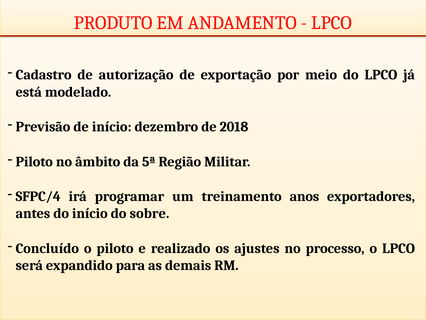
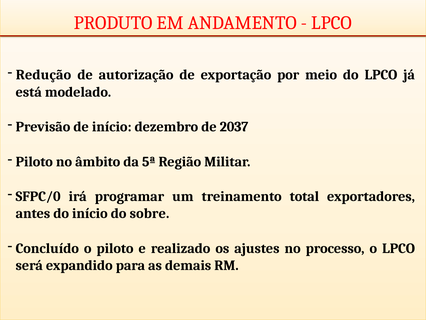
Cadastro: Cadastro -> Redução
2018: 2018 -> 2037
SFPC/4: SFPC/4 -> SFPC/0
anos: anos -> total
